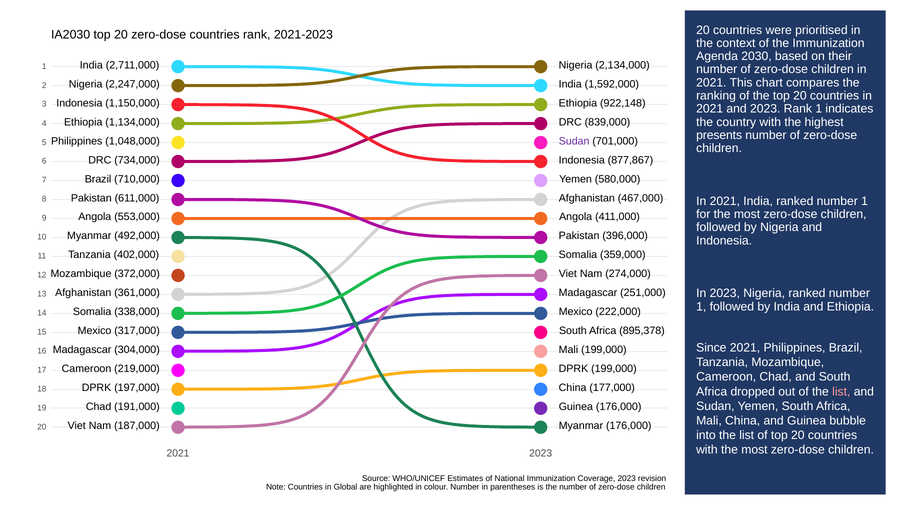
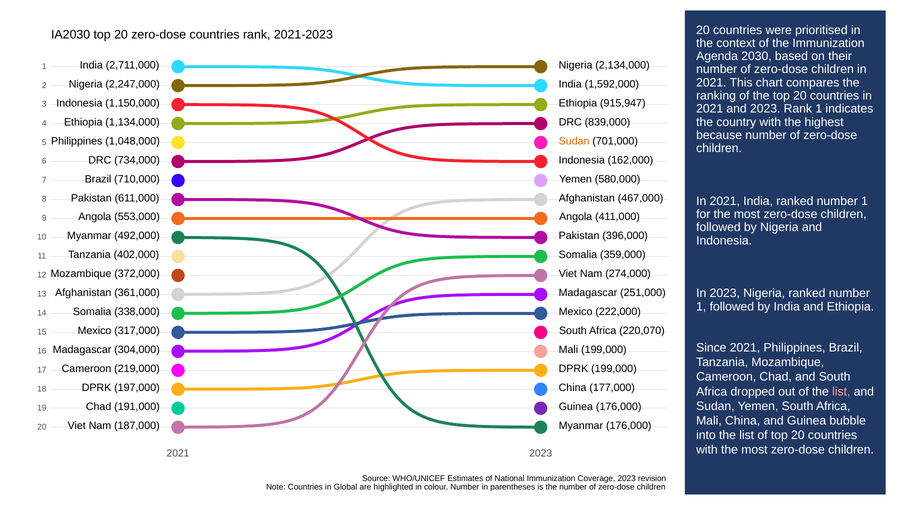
922,148: 922,148 -> 915,947
presents: presents -> because
Sudan at (574, 141) colour: purple -> orange
877,867: 877,867 -> 162,000
895,378: 895,378 -> 220,070
